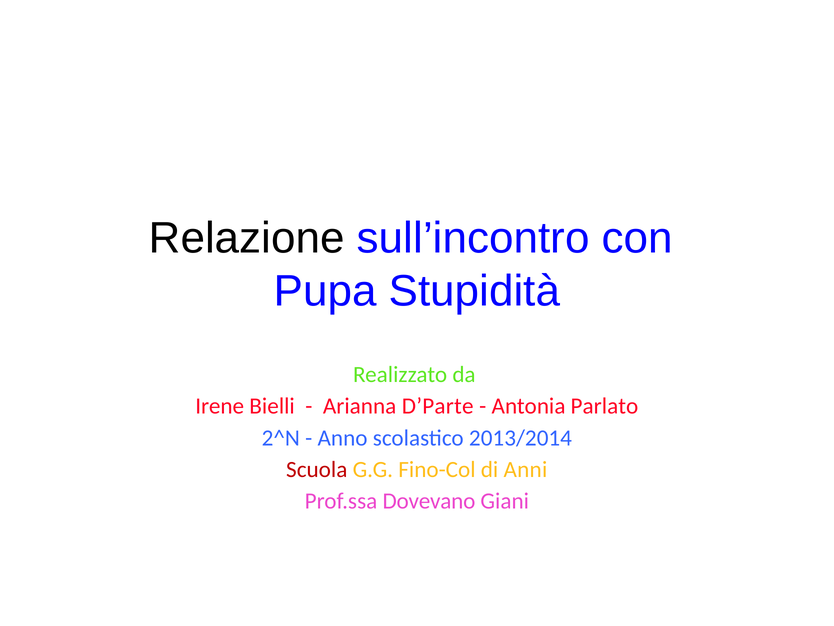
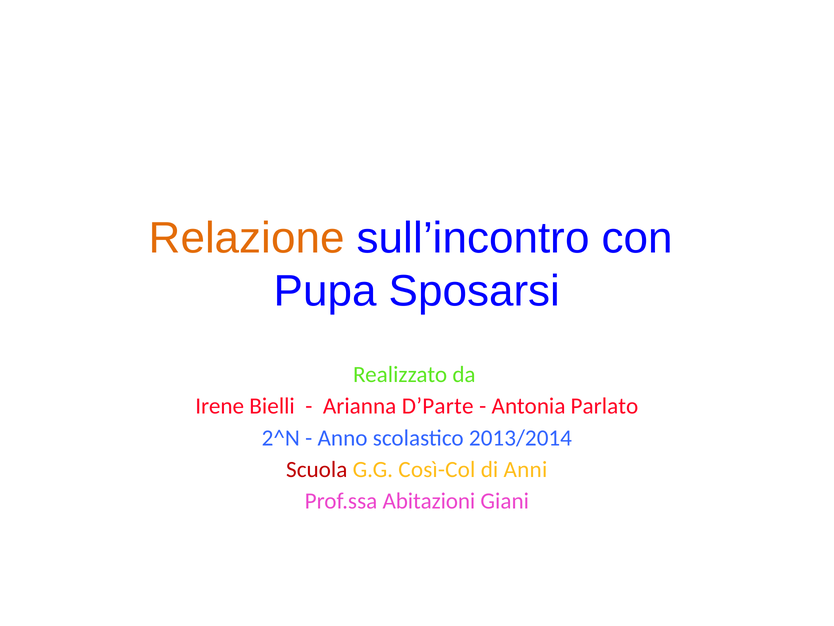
Relazione colour: black -> orange
Stupidità: Stupidità -> Sposarsi
Fino-Col: Fino-Col -> Così-Col
Dovevano: Dovevano -> Abitazioni
